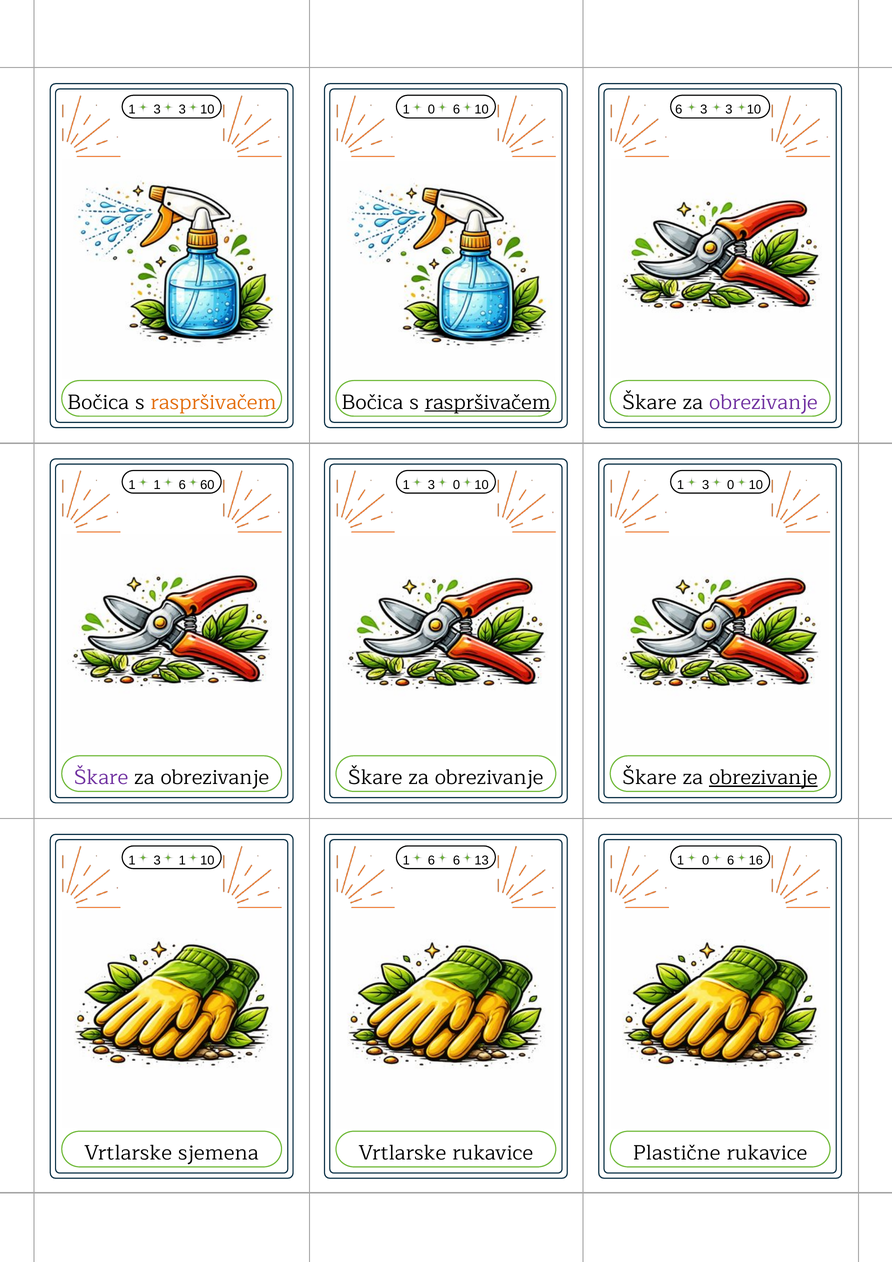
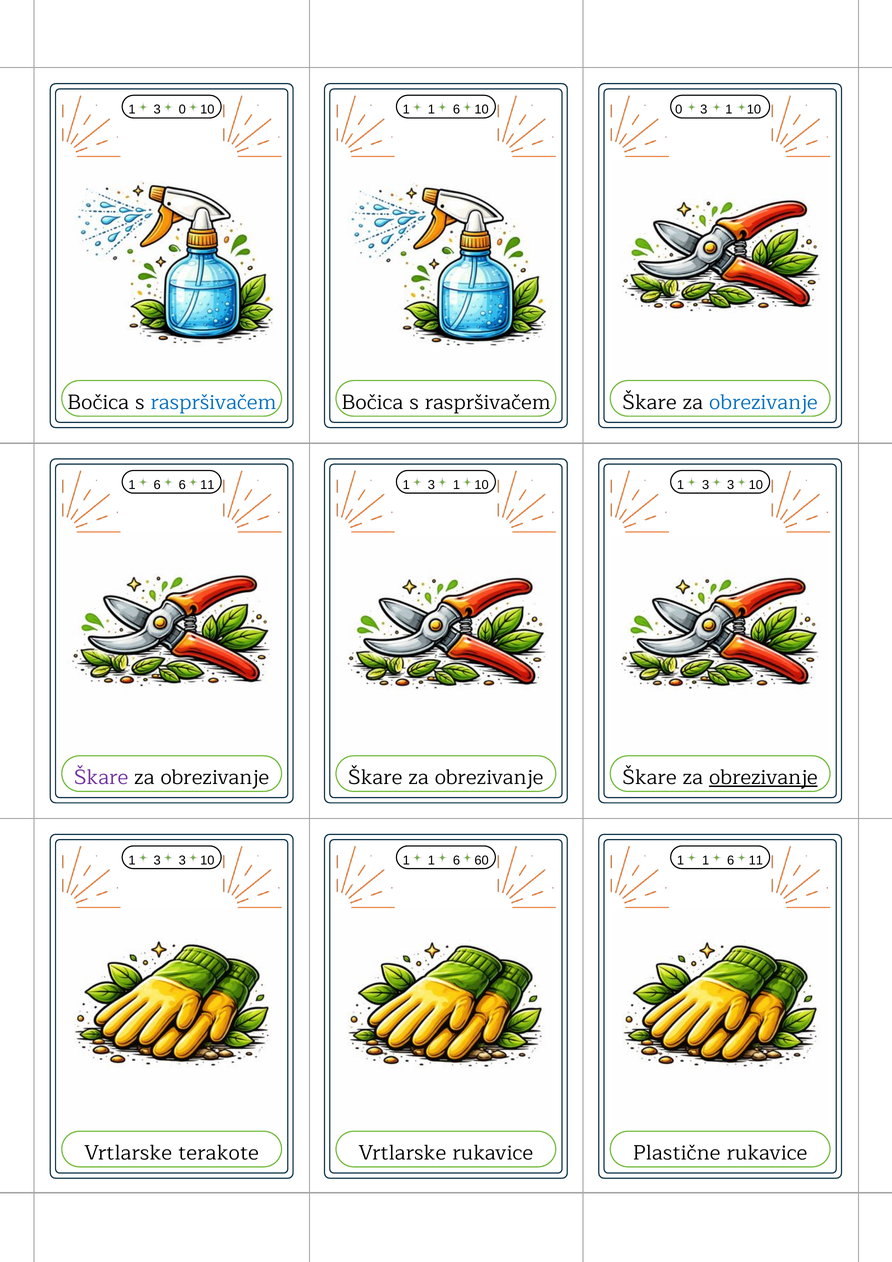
1 3 3: 3 -> 0
0 at (431, 110): 0 -> 1
10 6: 6 -> 0
3 at (729, 110): 3 -> 1
raspršivačem at (213, 402) colour: orange -> blue
raspršivačem at (488, 402) underline: present -> none
obrezivanje at (763, 402) colour: purple -> blue
1 at (157, 485): 1 -> 6
60 at (207, 485): 60 -> 11
0 at (456, 485): 0 -> 1
0 at (731, 485): 0 -> 3
1 at (182, 860): 1 -> 3
6 at (431, 860): 6 -> 1
13: 13 -> 60
0 at (706, 860): 0 -> 1
16 at (756, 860): 16 -> 11
sjemena: sjemena -> terakote
